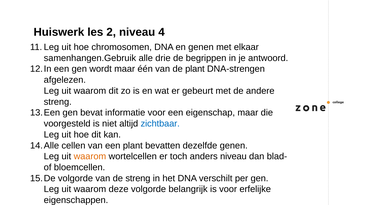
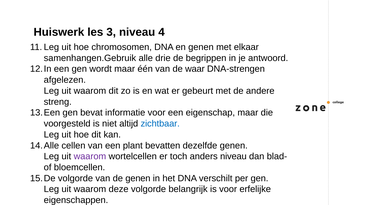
2: 2 -> 3
de plant: plant -> waar
waarom at (90, 157) colour: orange -> purple
de streng: streng -> genen
